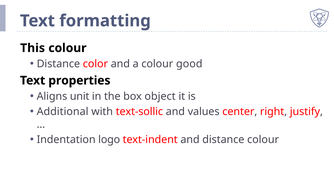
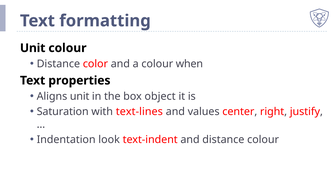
This at (33, 48): This -> Unit
good: good -> when
Additional: Additional -> Saturation
text-sollic: text-sollic -> text-lines
logo: logo -> look
